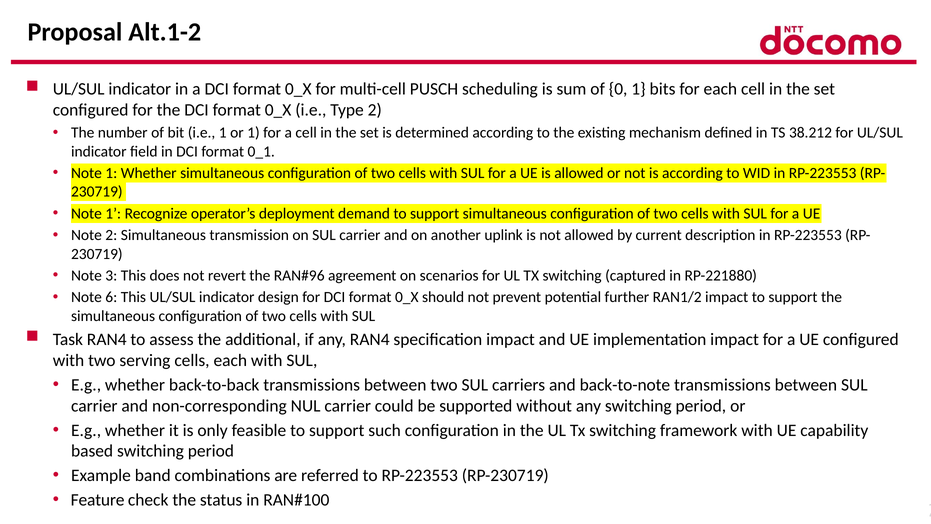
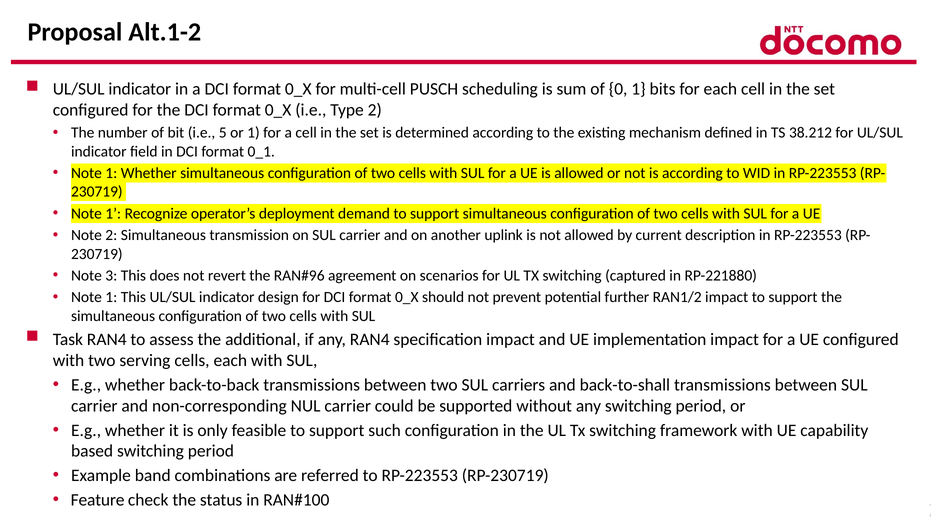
i.e 1: 1 -> 5
6 at (111, 297): 6 -> 1
back-to-note: back-to-note -> back-to-shall
